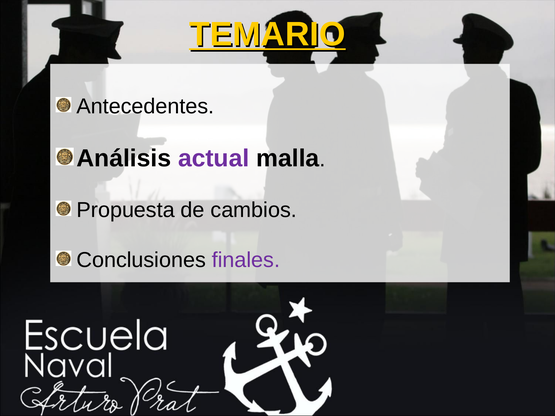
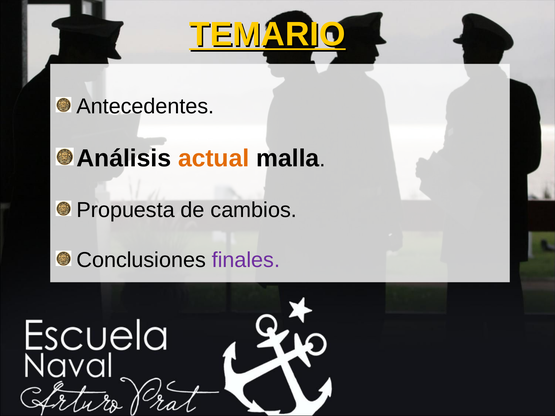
actual colour: purple -> orange
